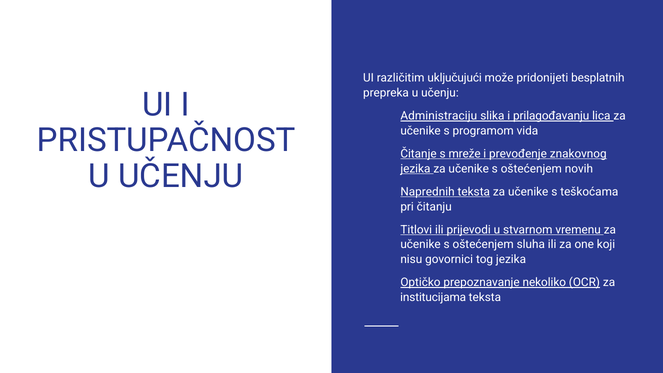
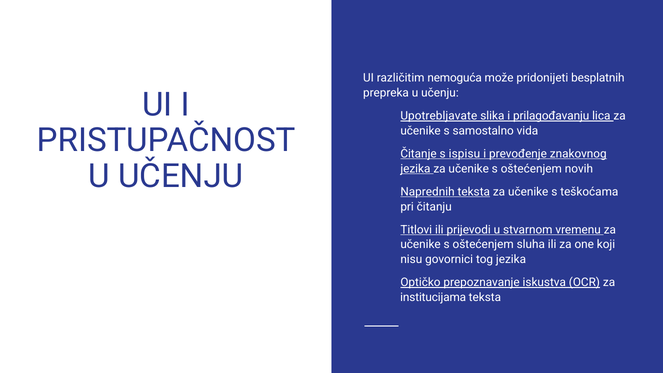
uključujući: uključujući -> nemoguća
Administraciju: Administraciju -> Upotrebljavate
programom: programom -> samostalno
mreže: mreže -> ispisu
nekoliko: nekoliko -> iskustva
